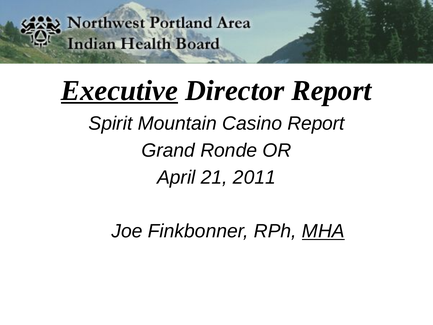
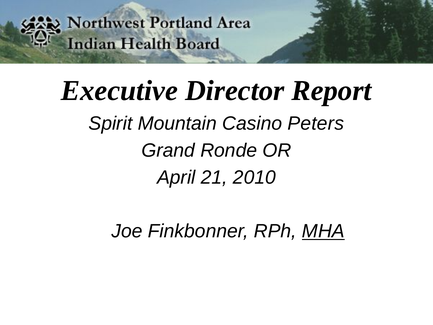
Executive underline: present -> none
Casino Report: Report -> Peters
2011: 2011 -> 2010
